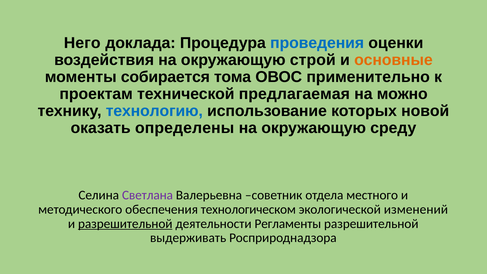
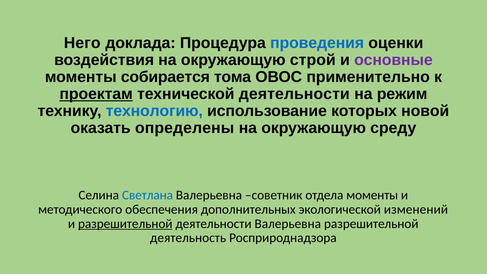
основные colour: orange -> purple
проектам underline: none -> present
технической предлагаемая: предлагаемая -> деятельности
можно: можно -> режим
Светлана colour: purple -> blue
отдела местного: местного -> моменты
технологическом: технологическом -> дополнительных
деятельности Регламенты: Регламенты -> Валерьевна
выдерживать: выдерживать -> деятельность
